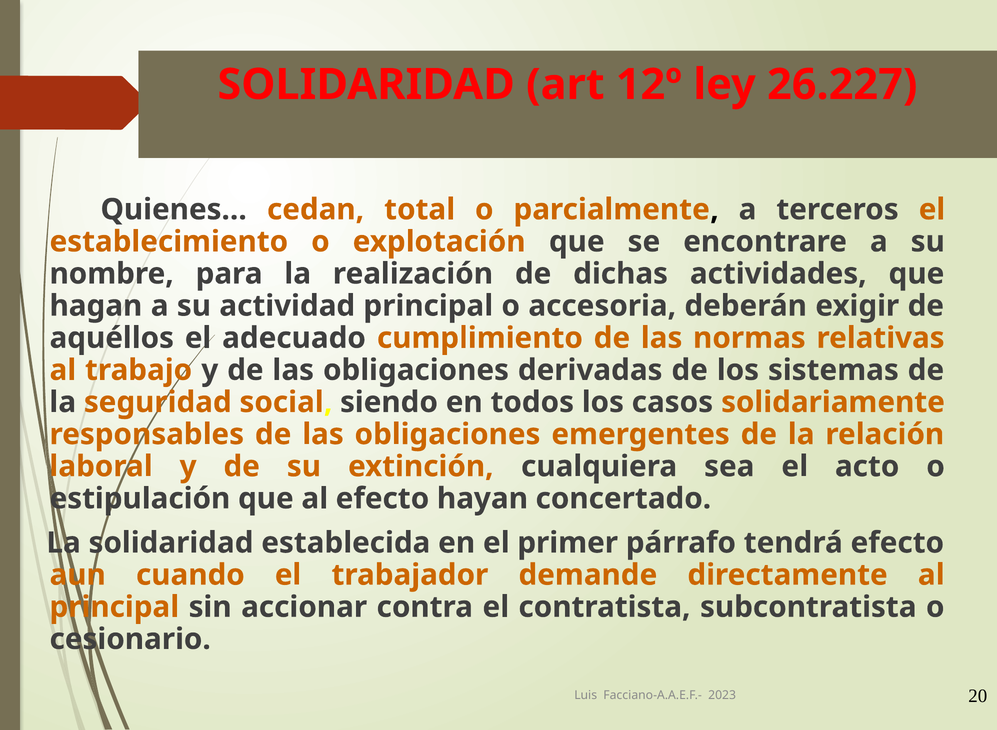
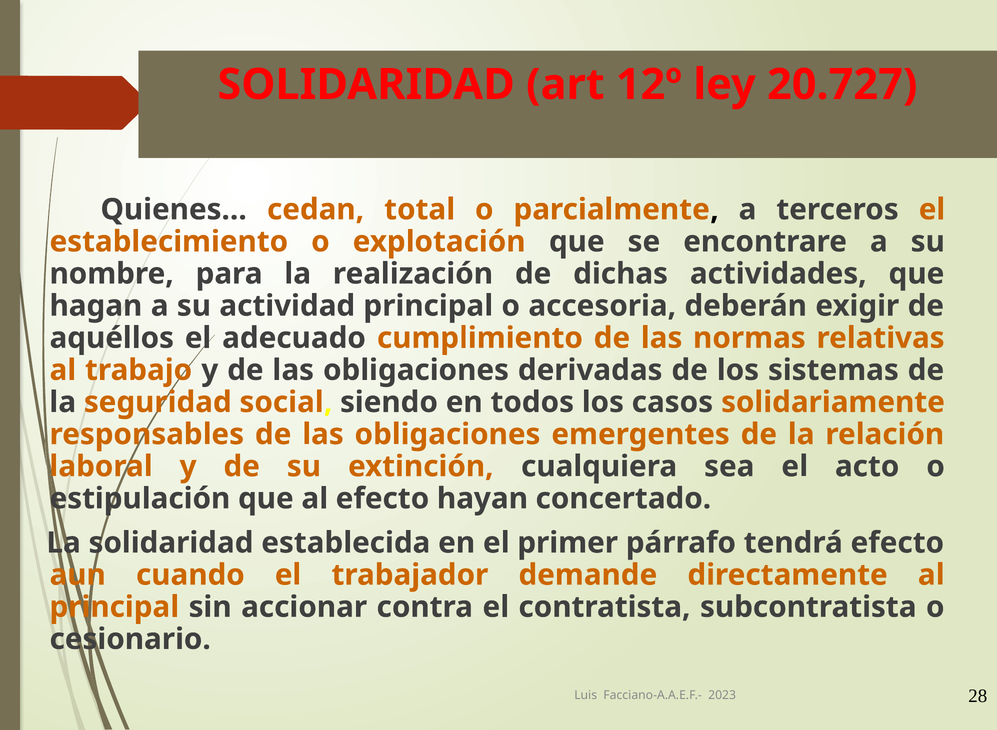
26.227: 26.227 -> 20.727
20: 20 -> 28
